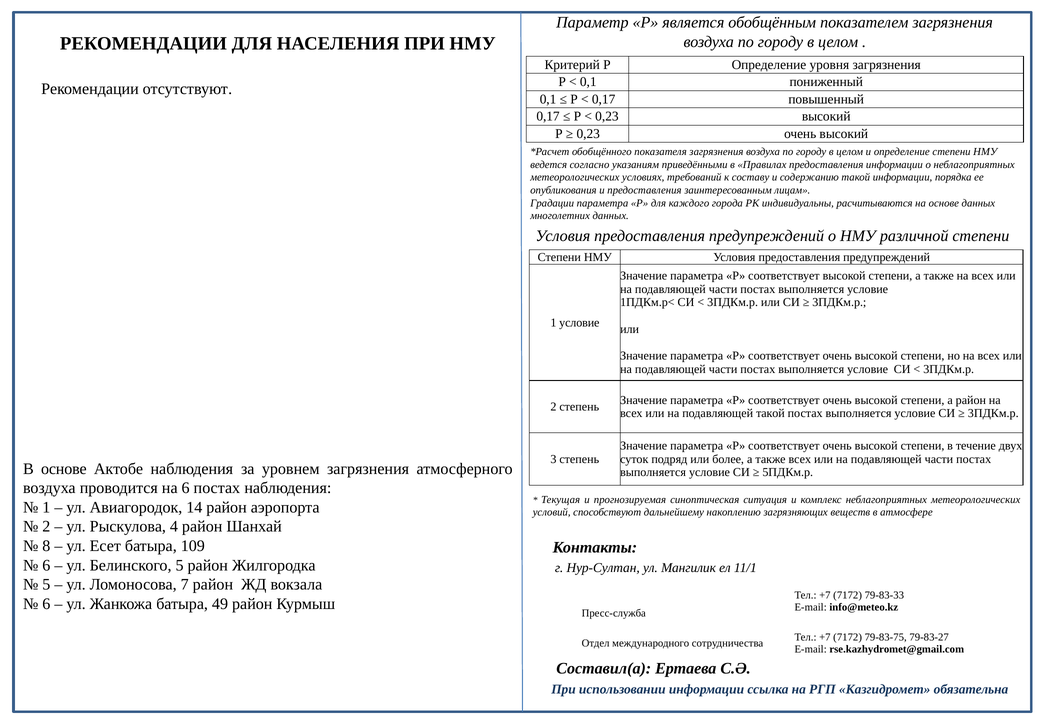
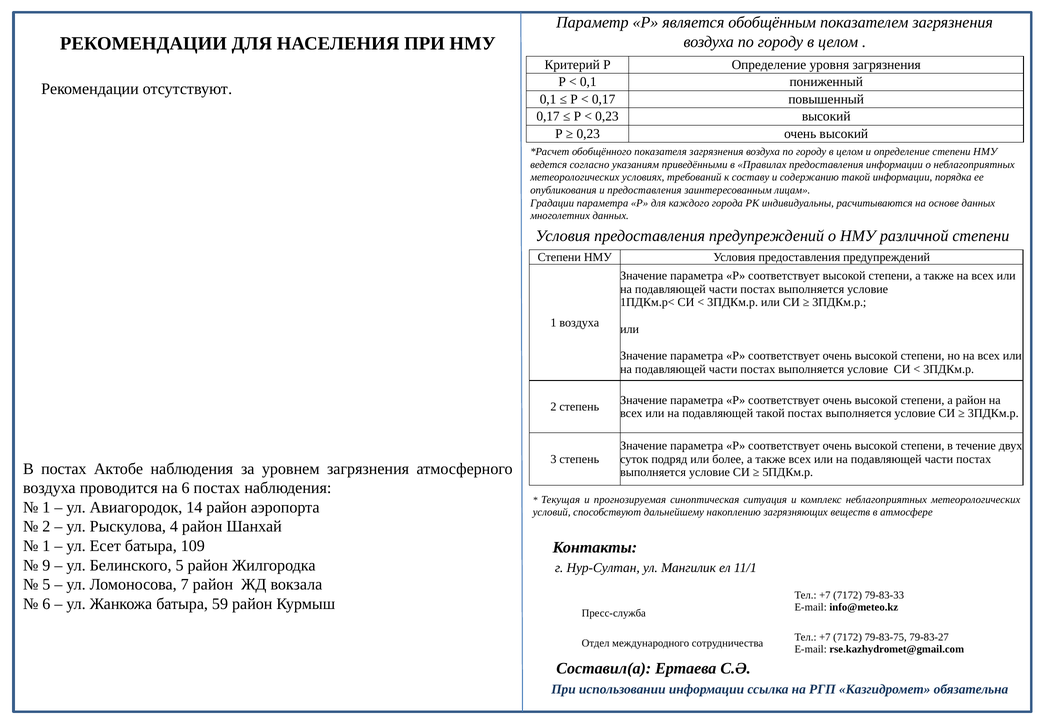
1 условие: условие -> воздуха
В основе: основе -> постах
8 at (46, 546): 8 -> 1
6 at (46, 565): 6 -> 9
49: 49 -> 59
